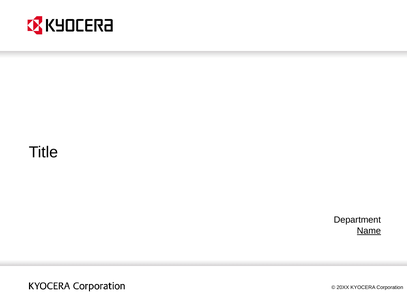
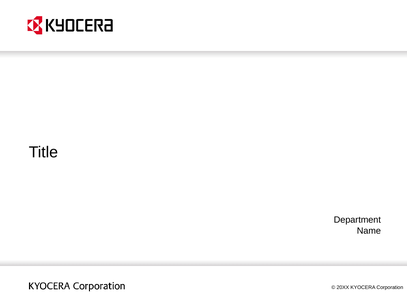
Name underline: present -> none
